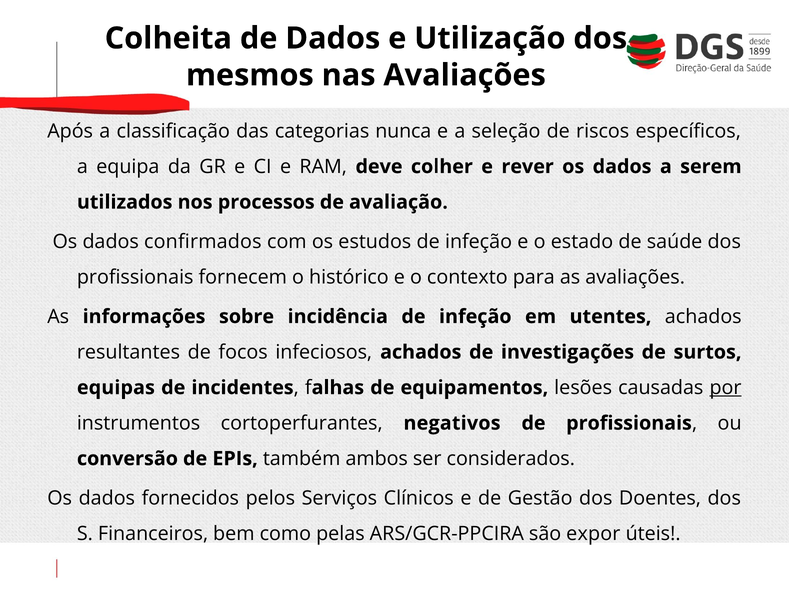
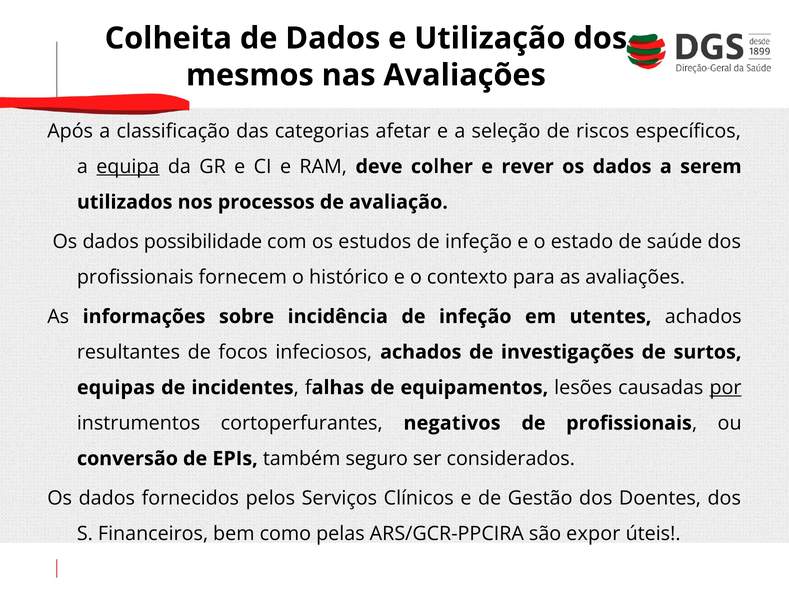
nunca: nunca -> afetar
equipa underline: none -> present
confirmados: confirmados -> possibilidade
ambos: ambos -> seguro
